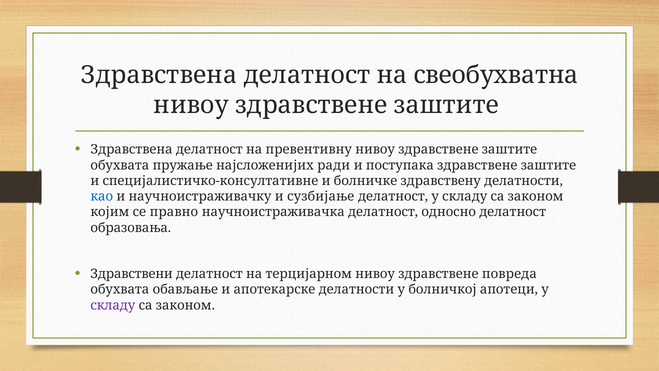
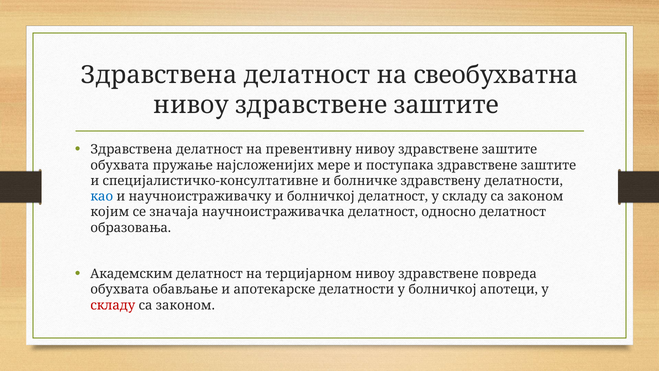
ради: ради -> мере
и сузбијање: сузбијање -> болничкој
правно: правно -> значаја
Здравствени: Здравствени -> Академским
складу at (113, 305) colour: purple -> red
